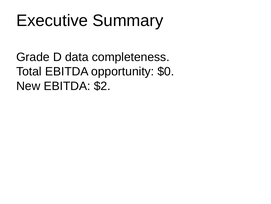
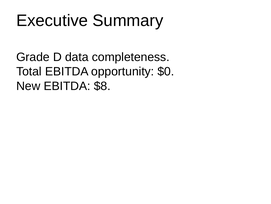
$2: $2 -> $8
